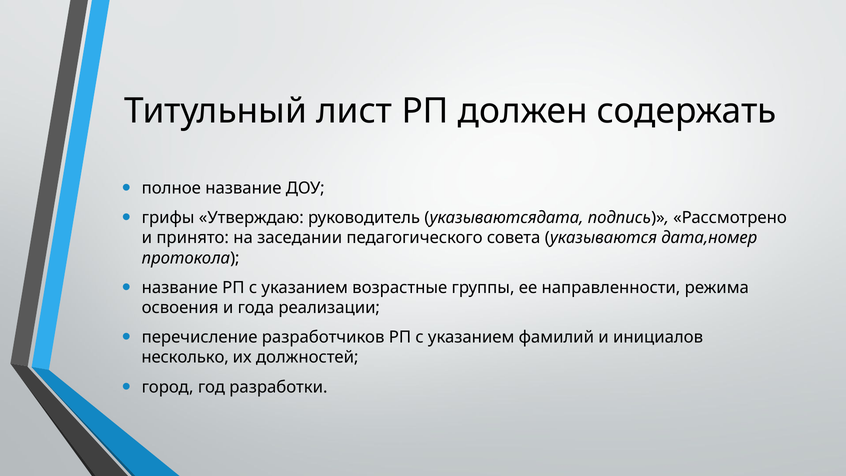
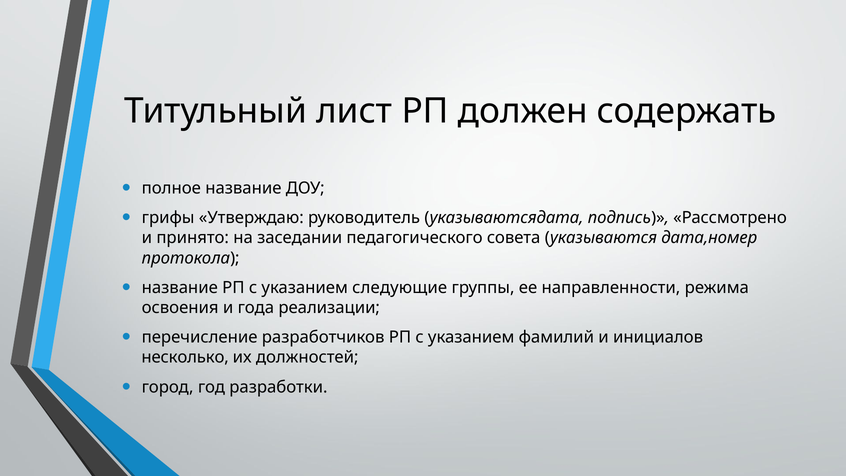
возрастные: возрастные -> следующие
